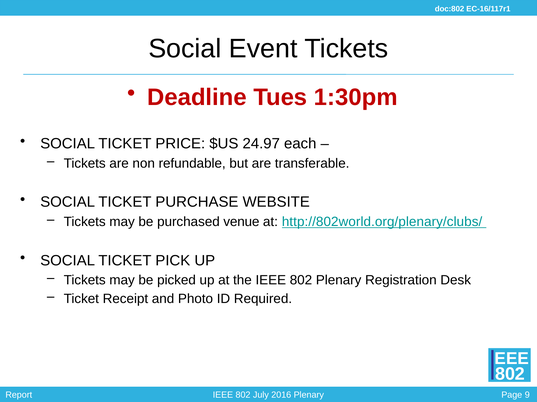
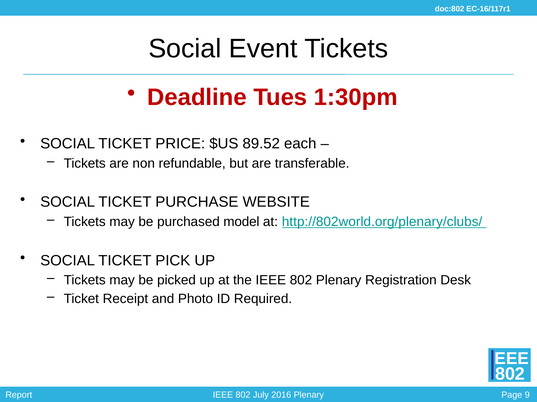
24.97: 24.97 -> 89.52
venue: venue -> model
